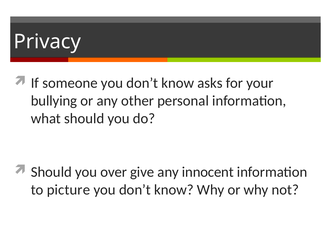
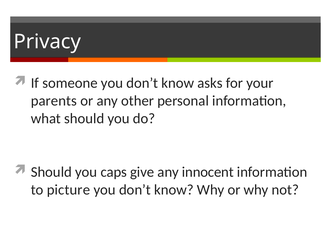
bullying: bullying -> parents
over: over -> caps
